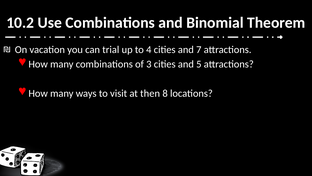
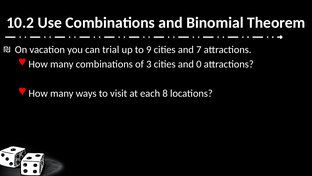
4: 4 -> 9
5: 5 -> 0
then: then -> each
